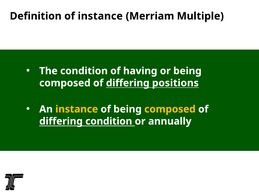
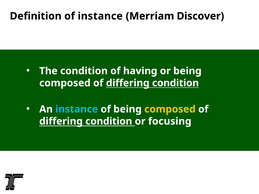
Multiple: Multiple -> Discover
positions at (175, 83): positions -> condition
instance at (77, 109) colour: yellow -> light blue
annually: annually -> focusing
